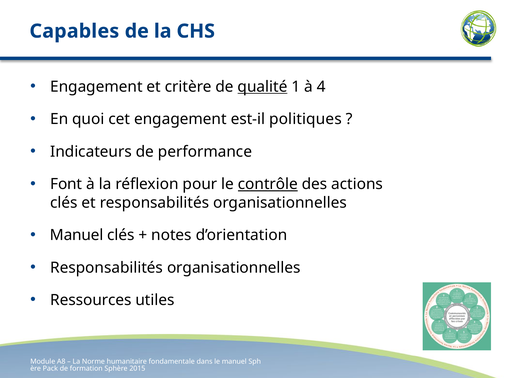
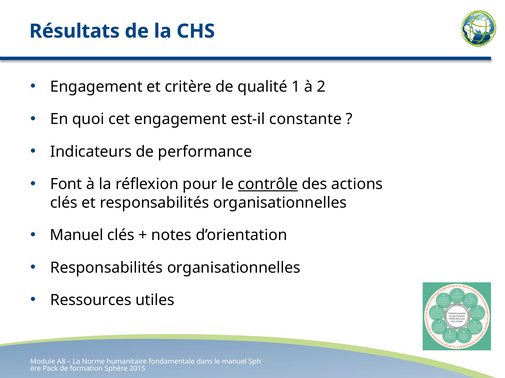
Capables: Capables -> Résultats
qualité underline: present -> none
4: 4 -> 2
politiques: politiques -> constante
